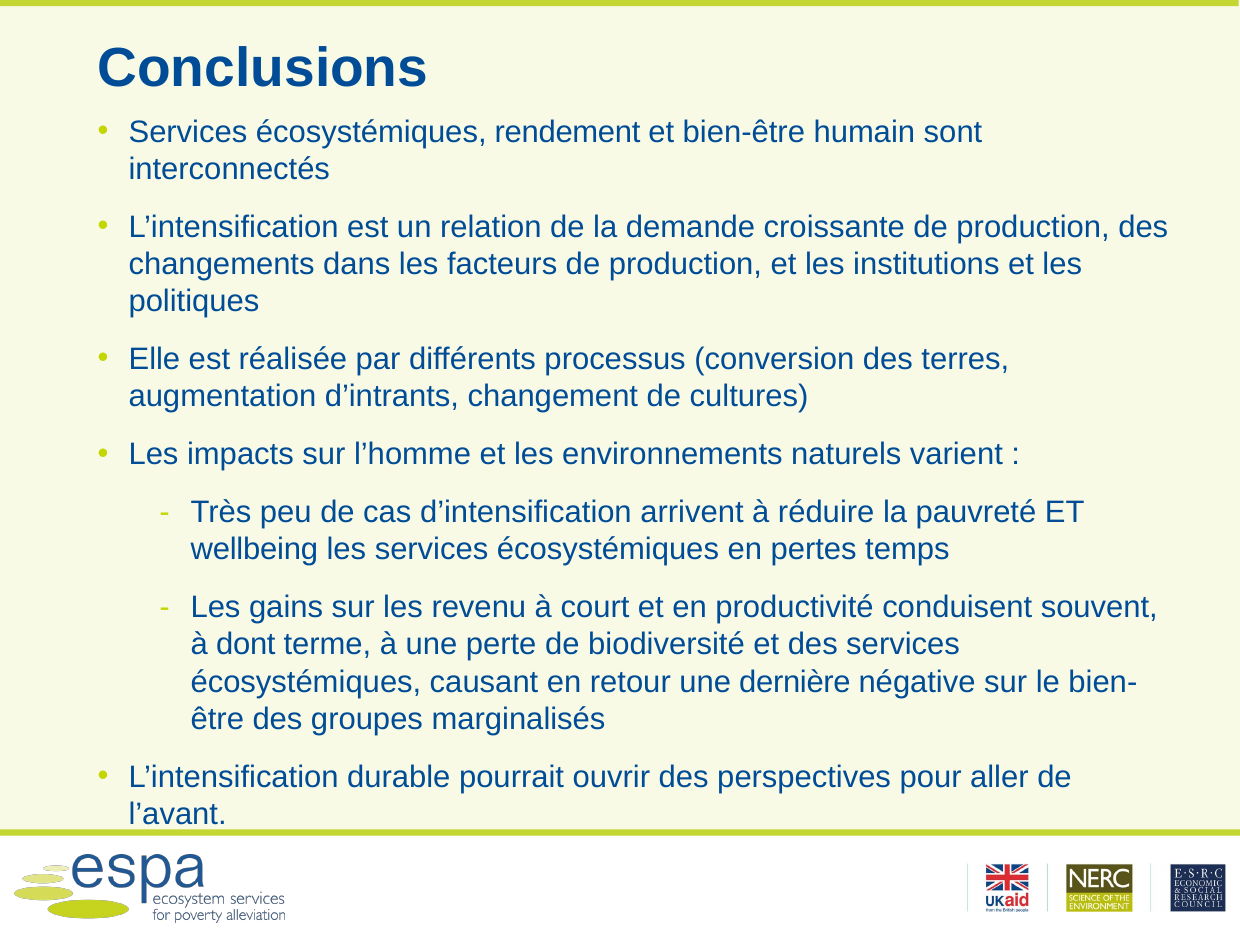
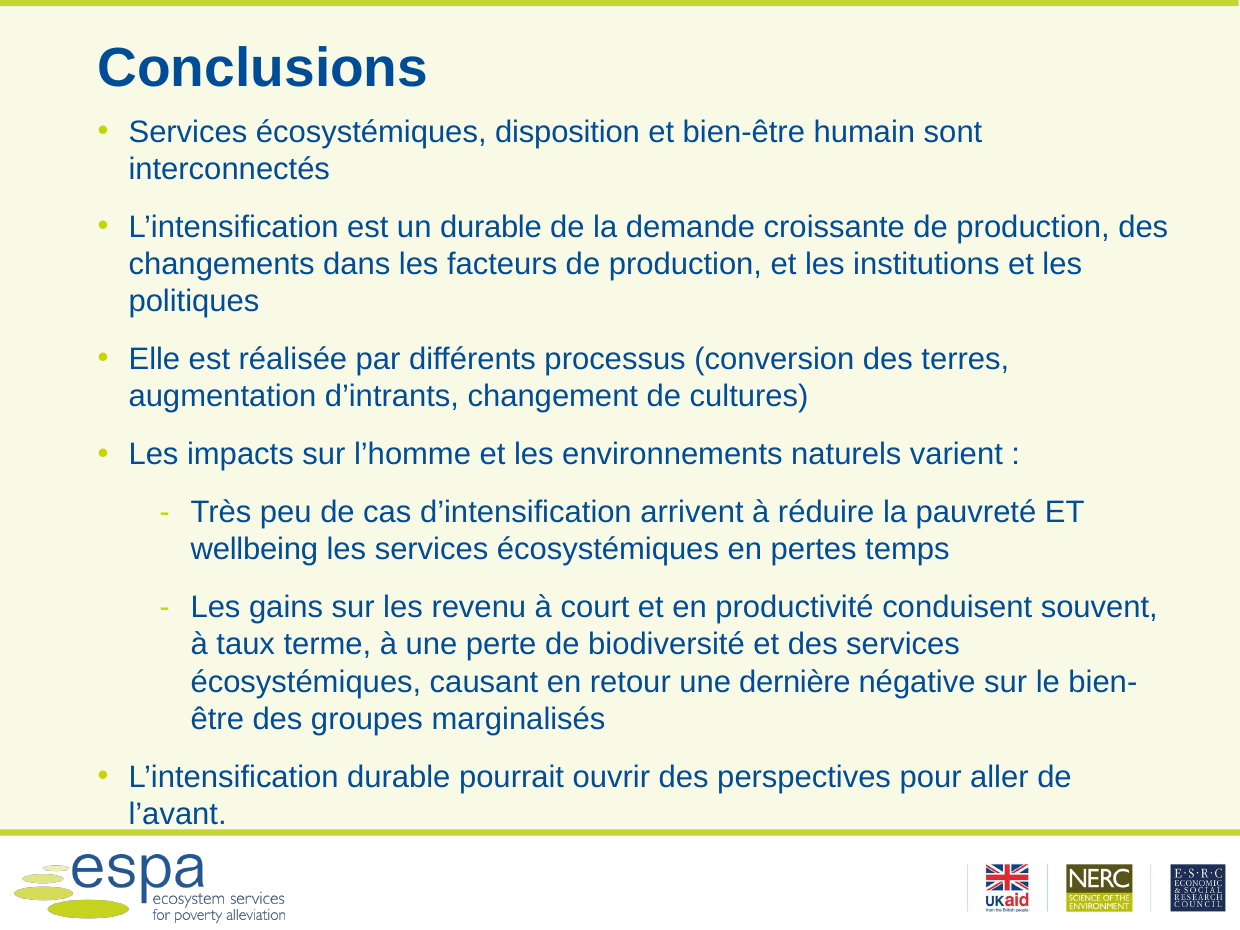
rendement: rendement -> disposition
un relation: relation -> durable
dont: dont -> taux
